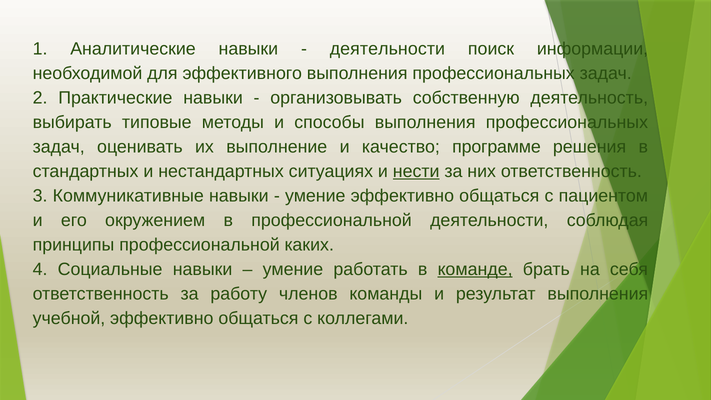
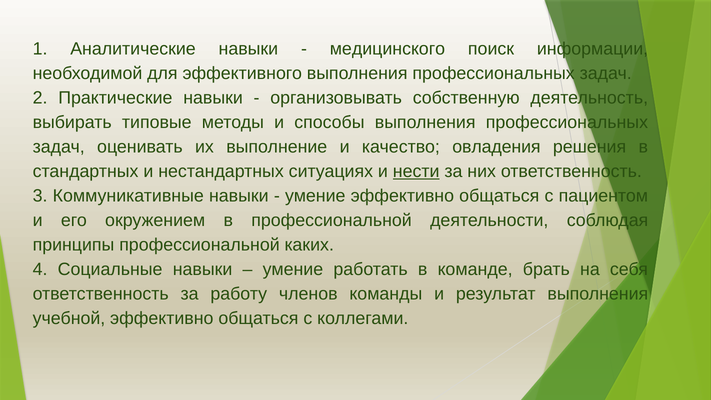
деятельности at (387, 49): деятельности -> медицинского
программе: программе -> овладения
команде underline: present -> none
